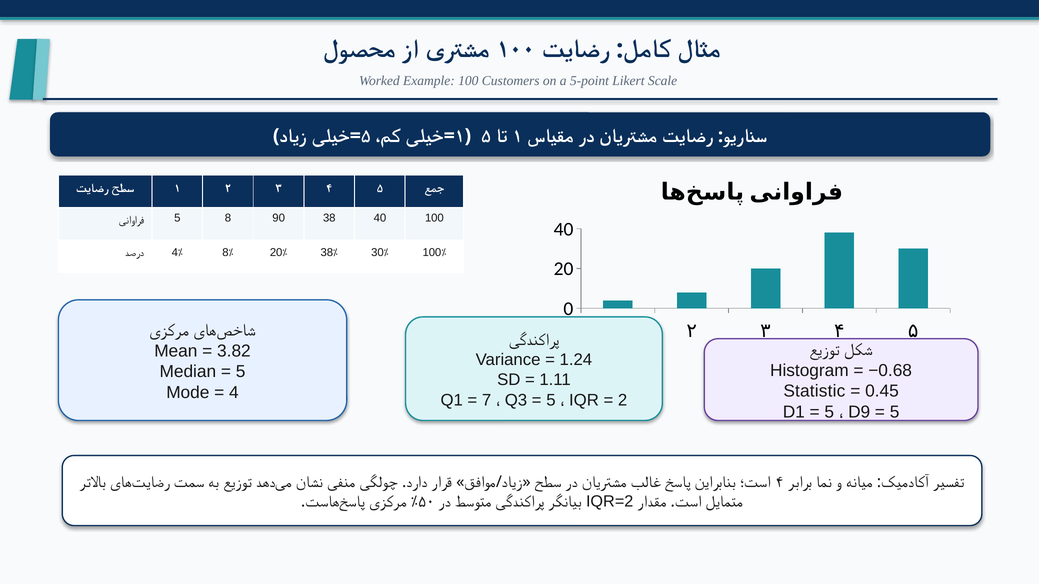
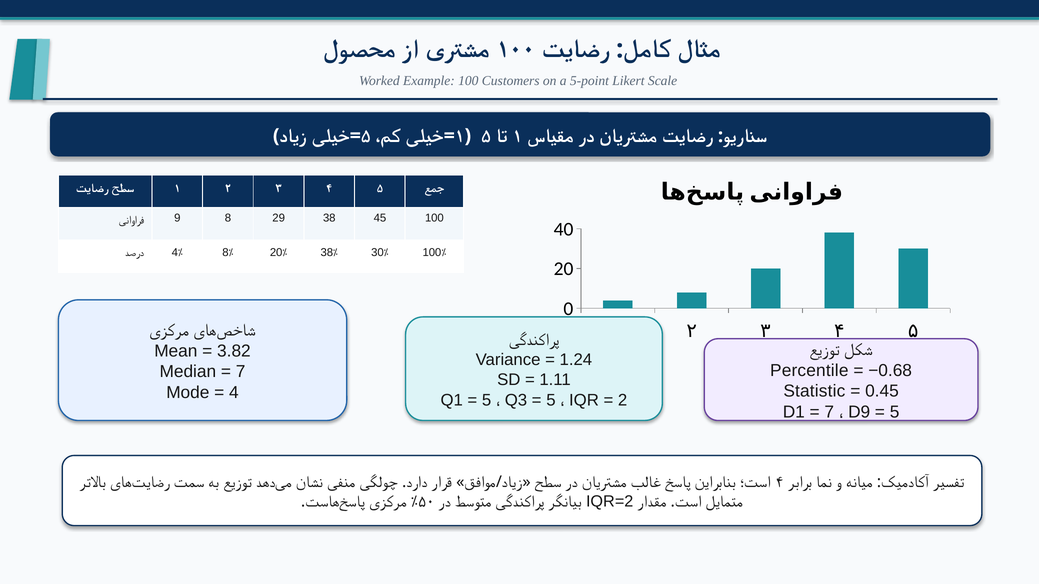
5 at (177, 218): 5 -> 9
90: 90 -> 29
38 40: 40 -> 45
Histogram: Histogram -> Percentile
5 at (241, 372): 5 -> 7
7 at (487, 400): 7 -> 5
5 at (829, 412): 5 -> 7
